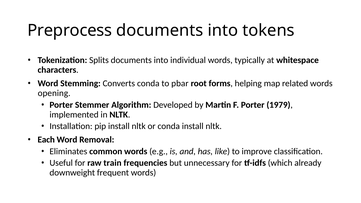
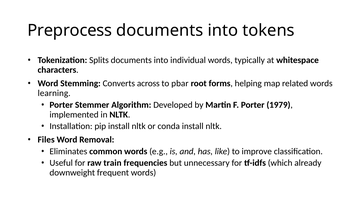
Converts conda: conda -> across
opening: opening -> learning
Each: Each -> Files
